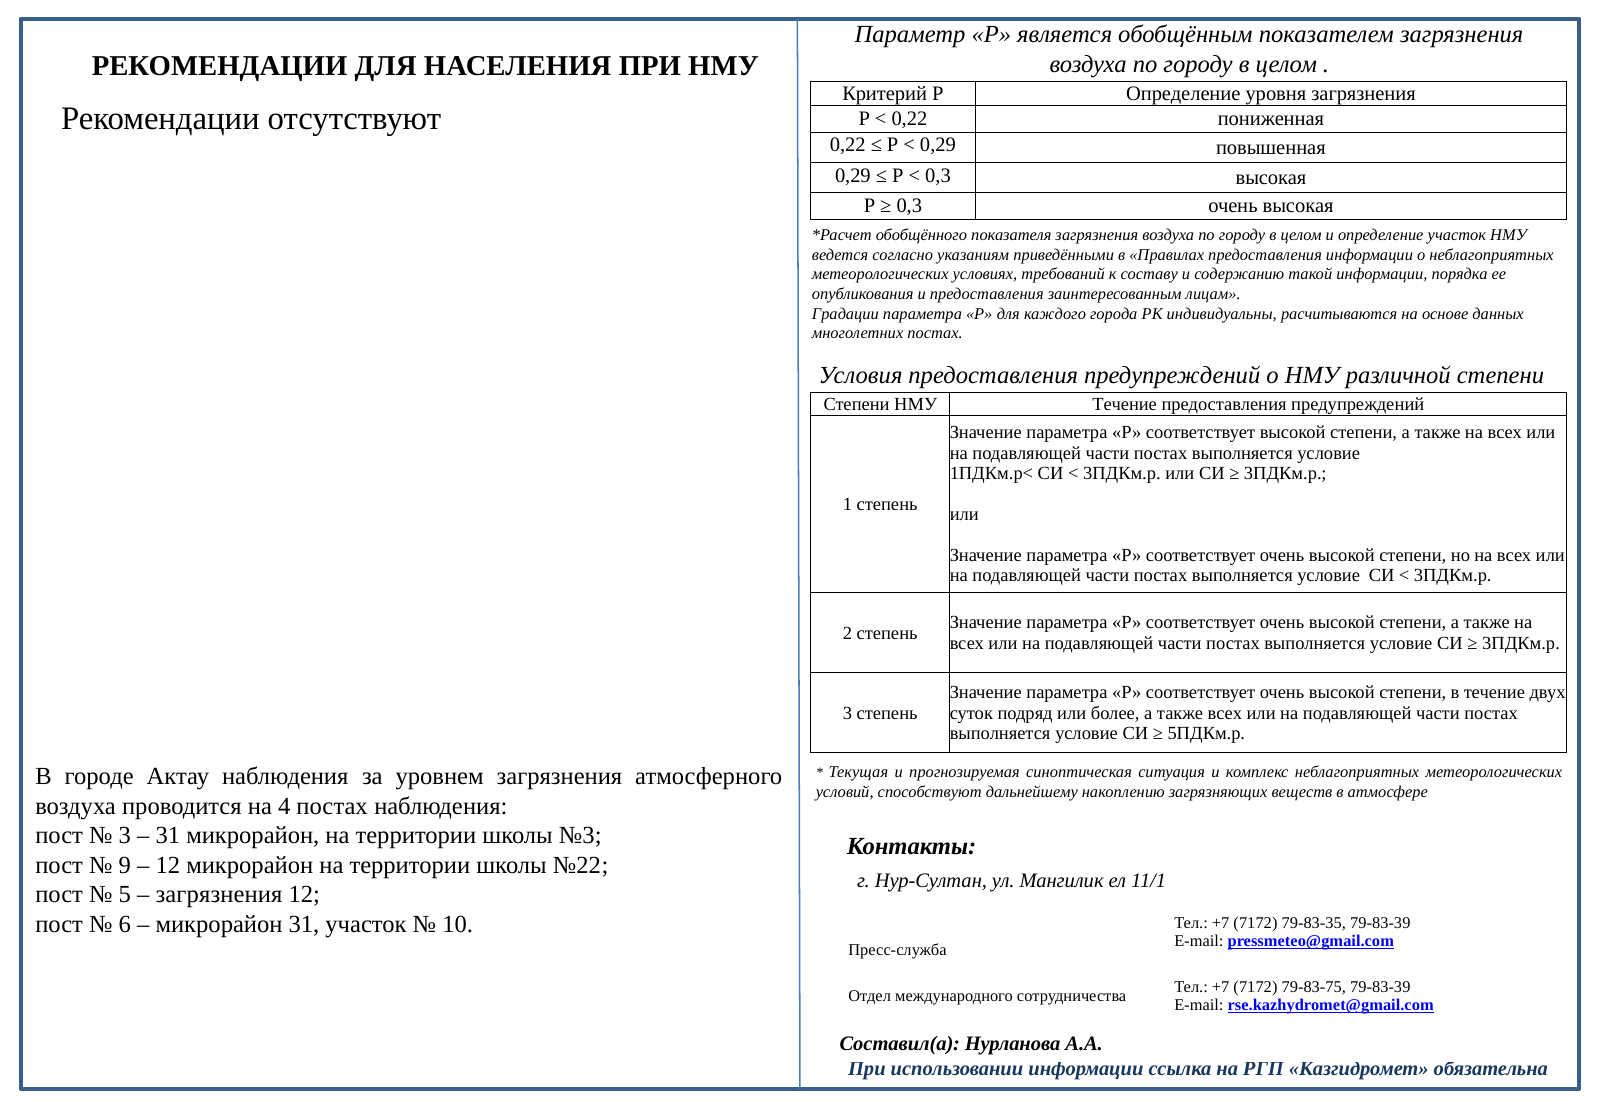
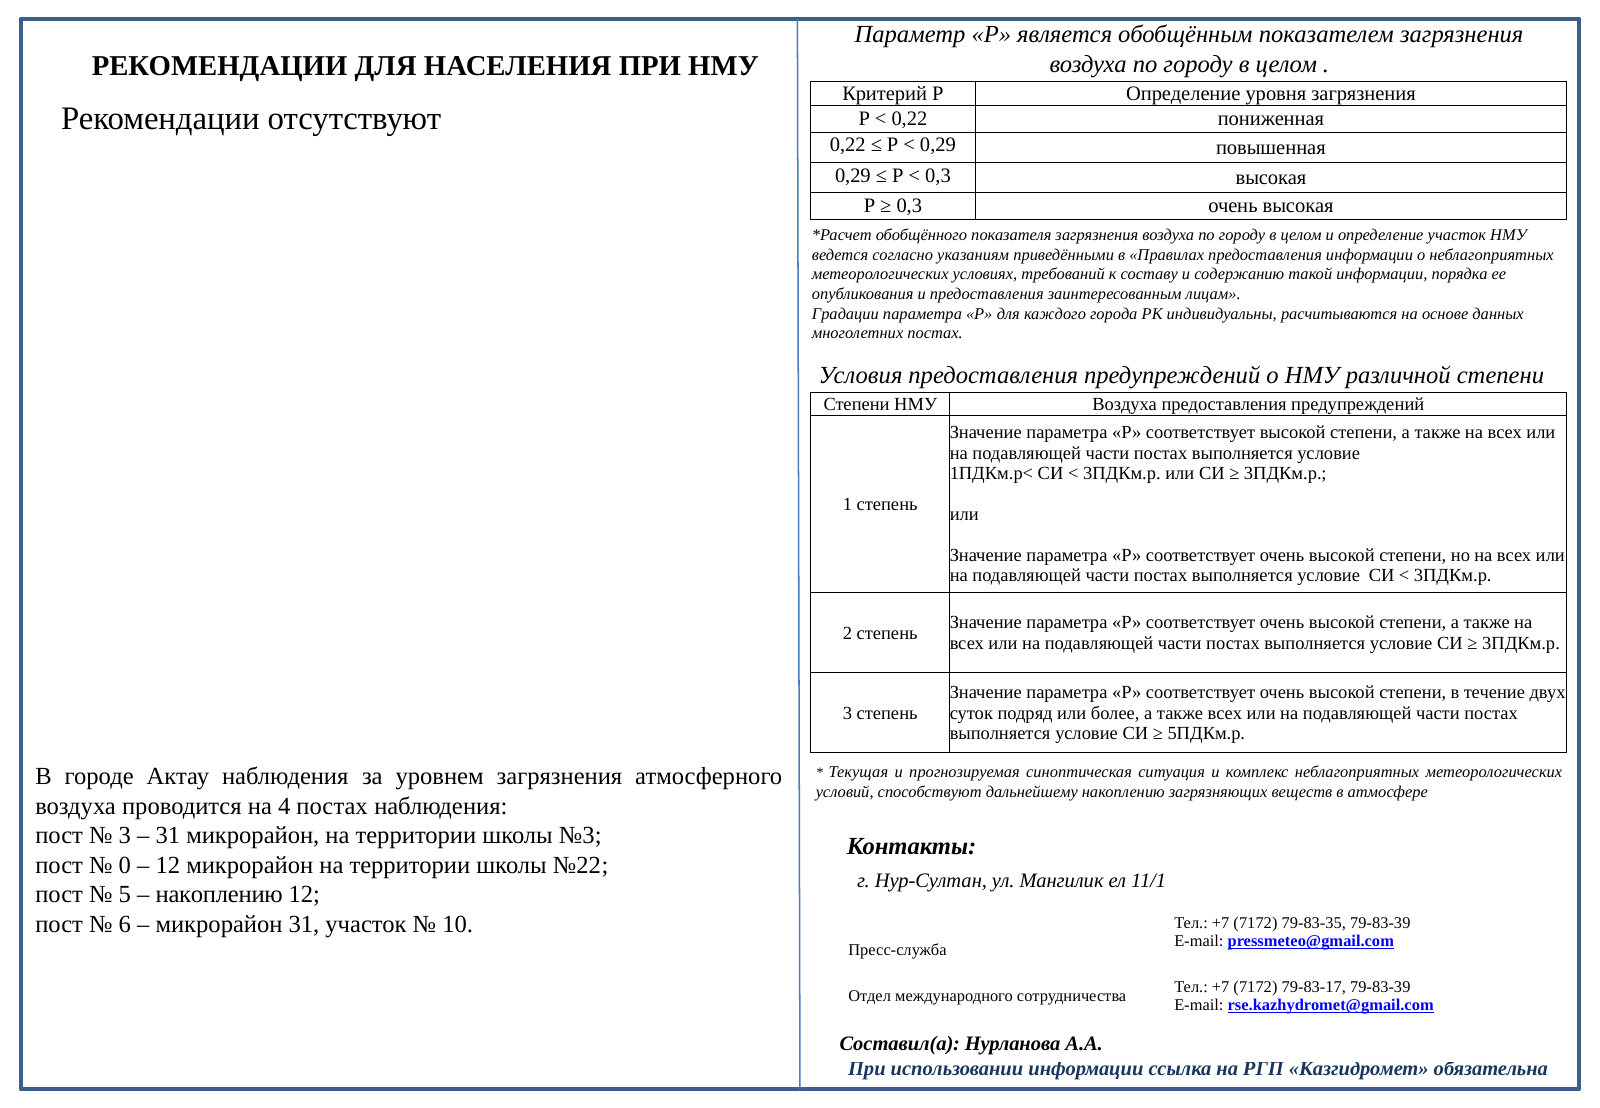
НМУ Течение: Течение -> Воздуха
9: 9 -> 0
загрязнения at (219, 894): загрязнения -> накоплению
79-83-75: 79-83-75 -> 79-83-17
